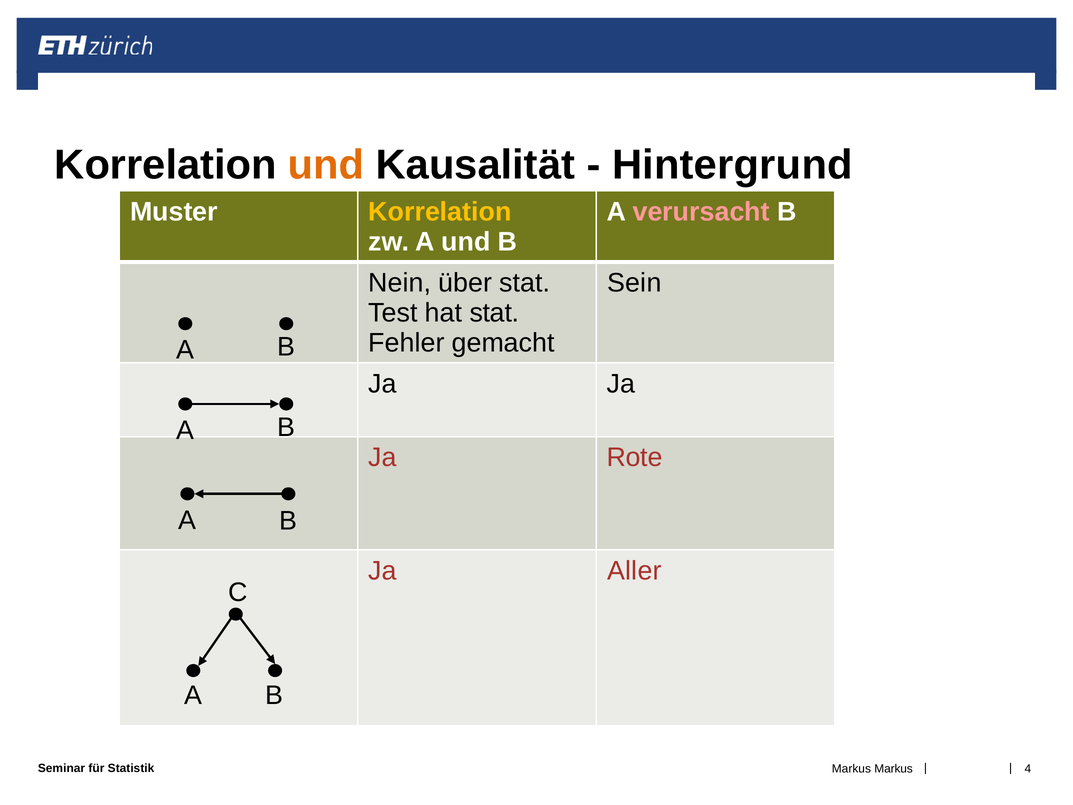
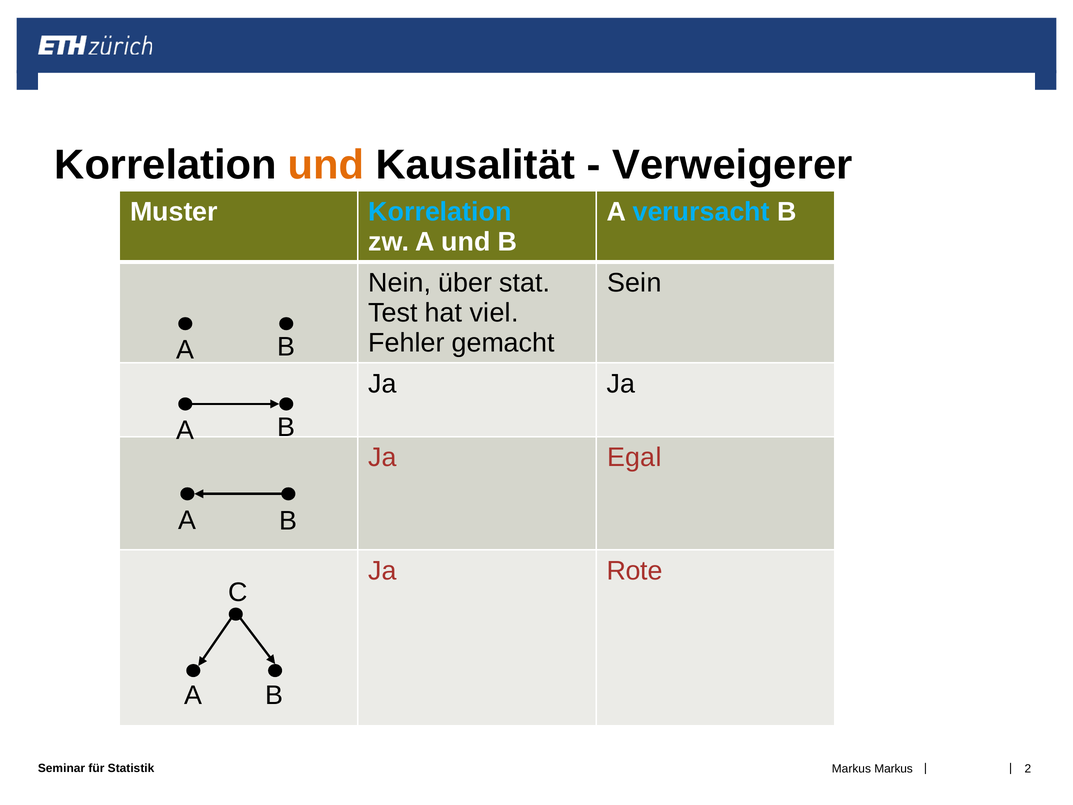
Hintergrund: Hintergrund -> Verweigerer
Korrelation at (440, 212) colour: yellow -> light blue
verursacht colour: pink -> light blue
hat stat: stat -> viel
Rote: Rote -> Egal
Aller: Aller -> Rote
4: 4 -> 2
